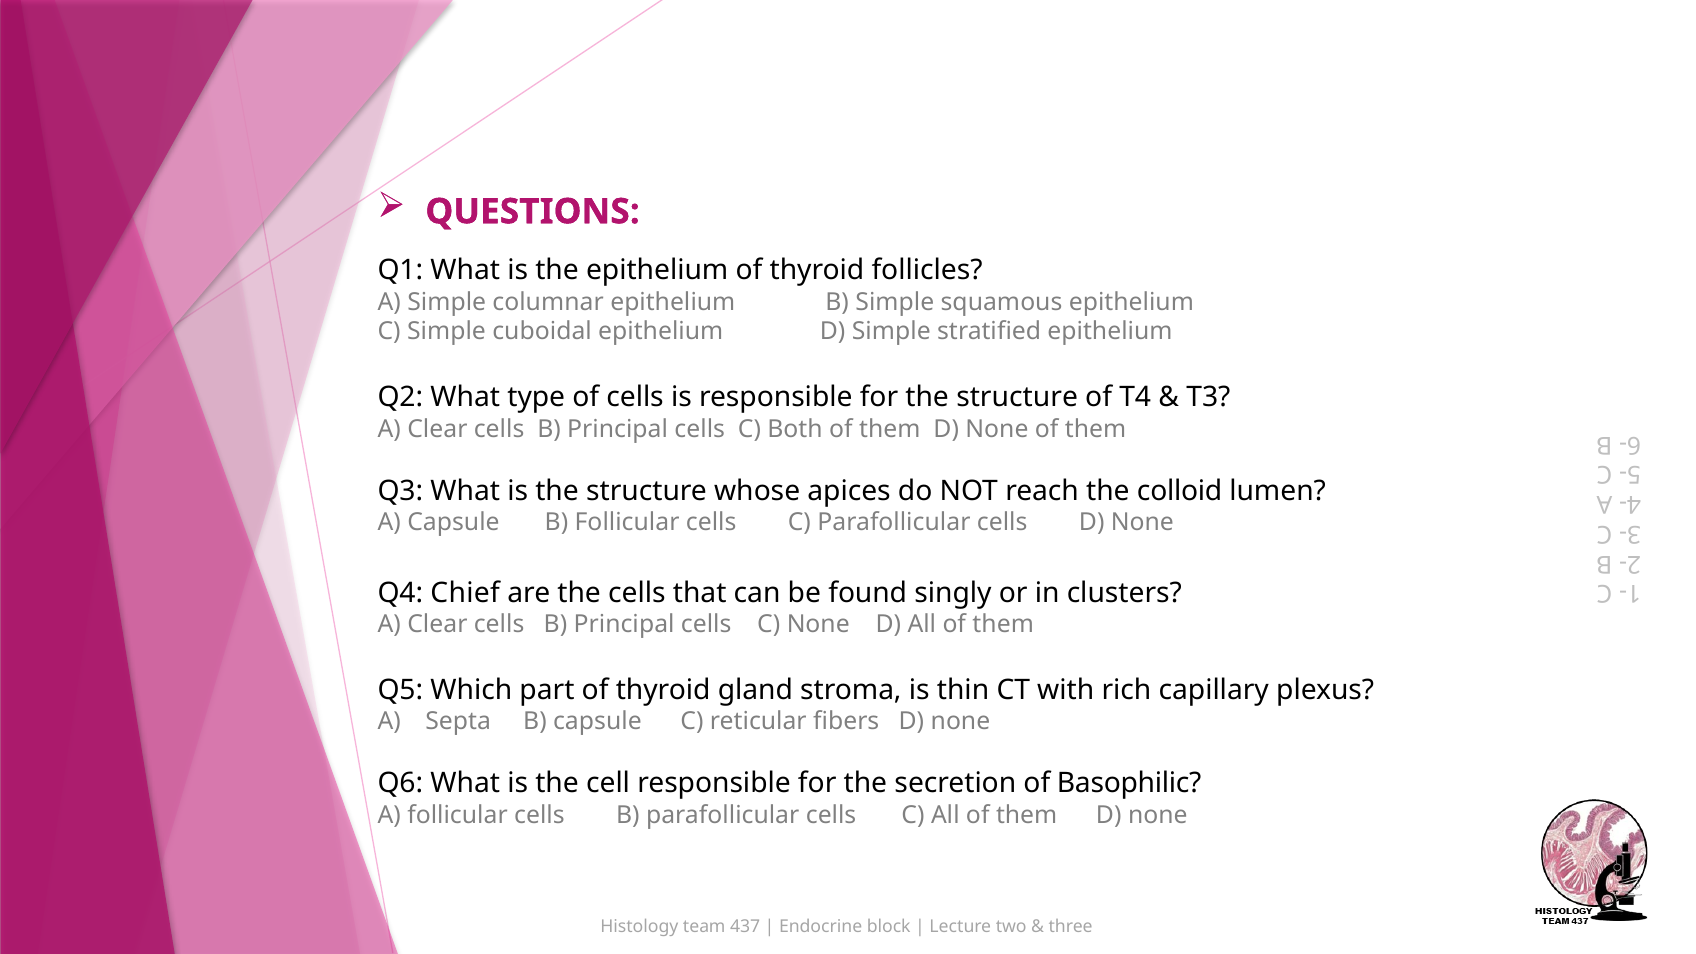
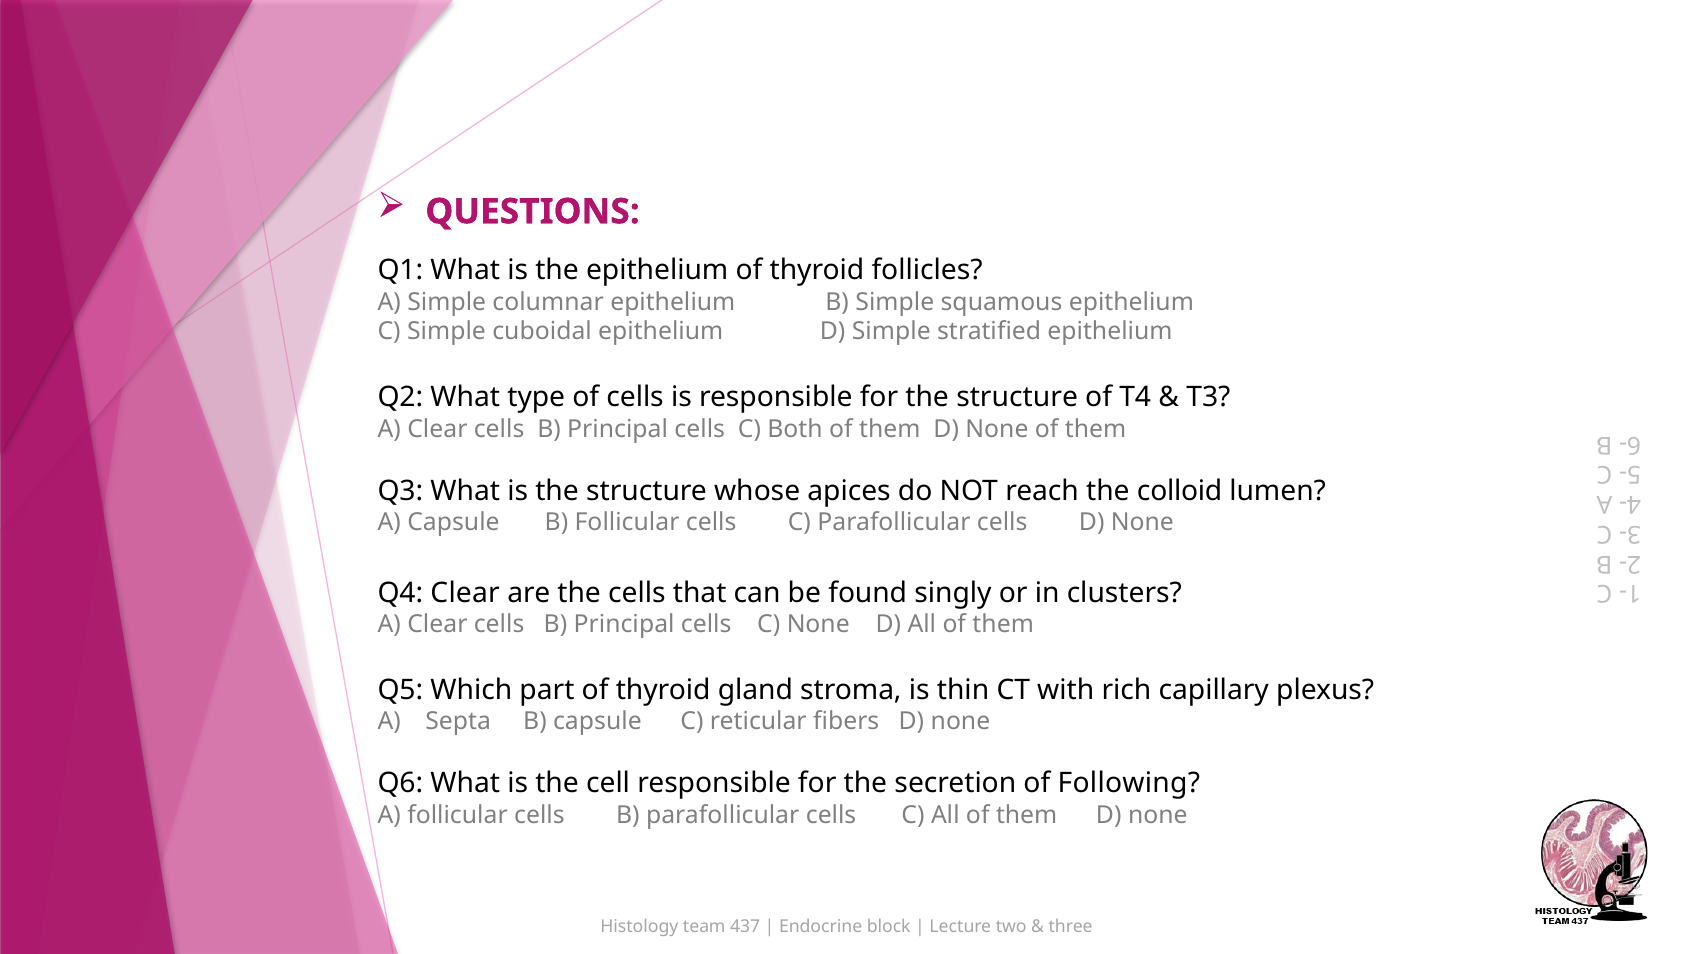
Q4 Chief: Chief -> Clear
Basophilic: Basophilic -> Following
